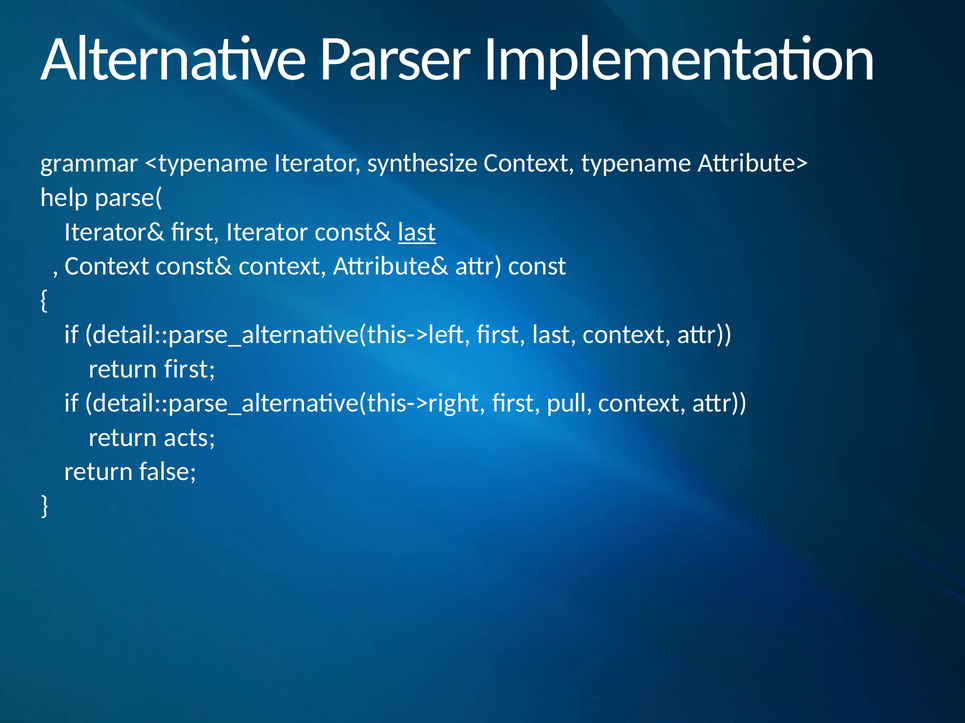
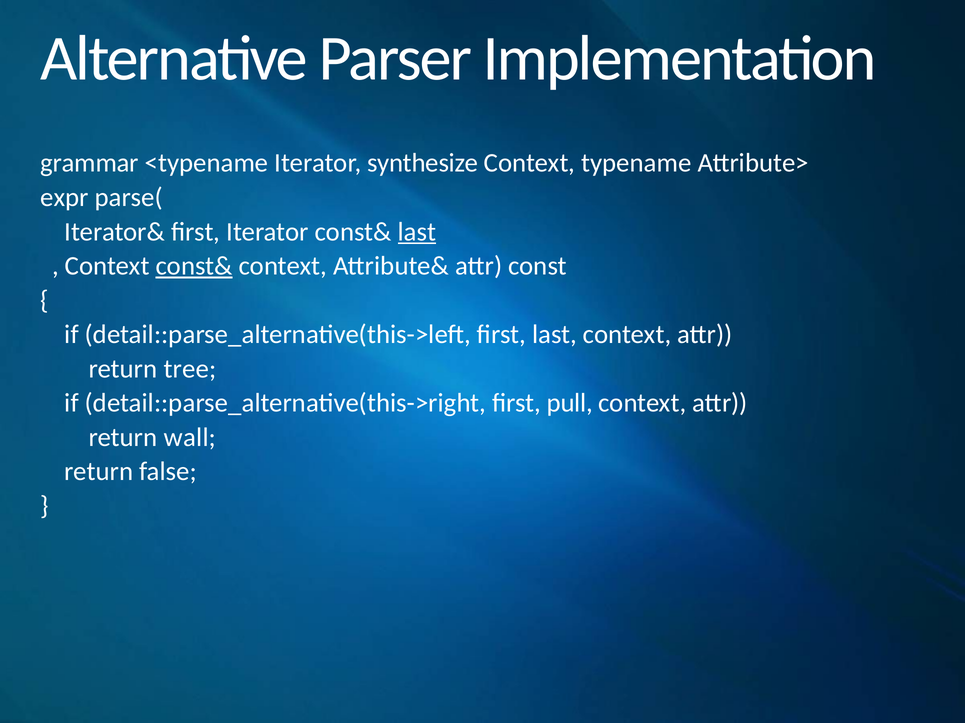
help: help -> expr
const& at (194, 266) underline: none -> present
return first: first -> tree
acts: acts -> wall
